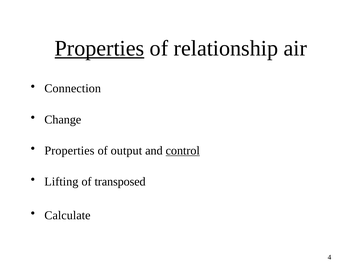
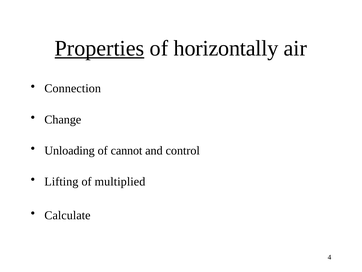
relationship: relationship -> horizontally
Properties at (69, 150): Properties -> Unloading
output: output -> cannot
control underline: present -> none
transposed: transposed -> multiplied
